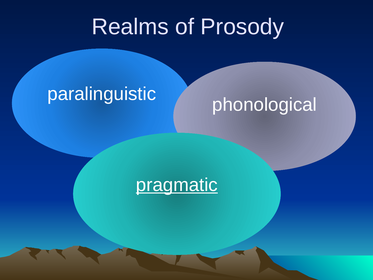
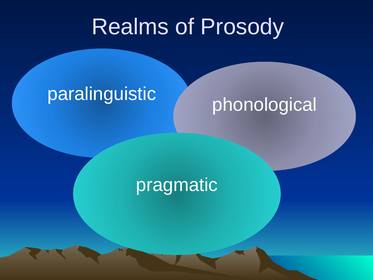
pragmatic underline: present -> none
